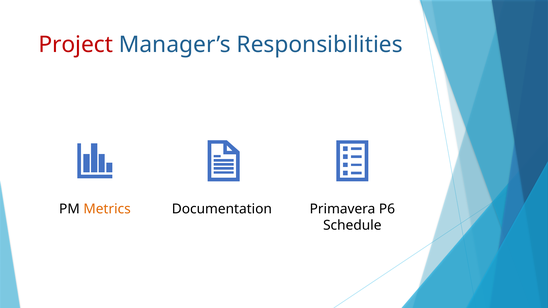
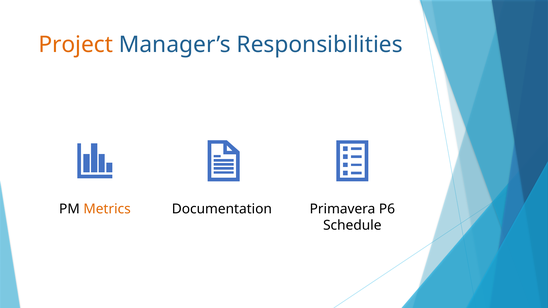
Project colour: red -> orange
